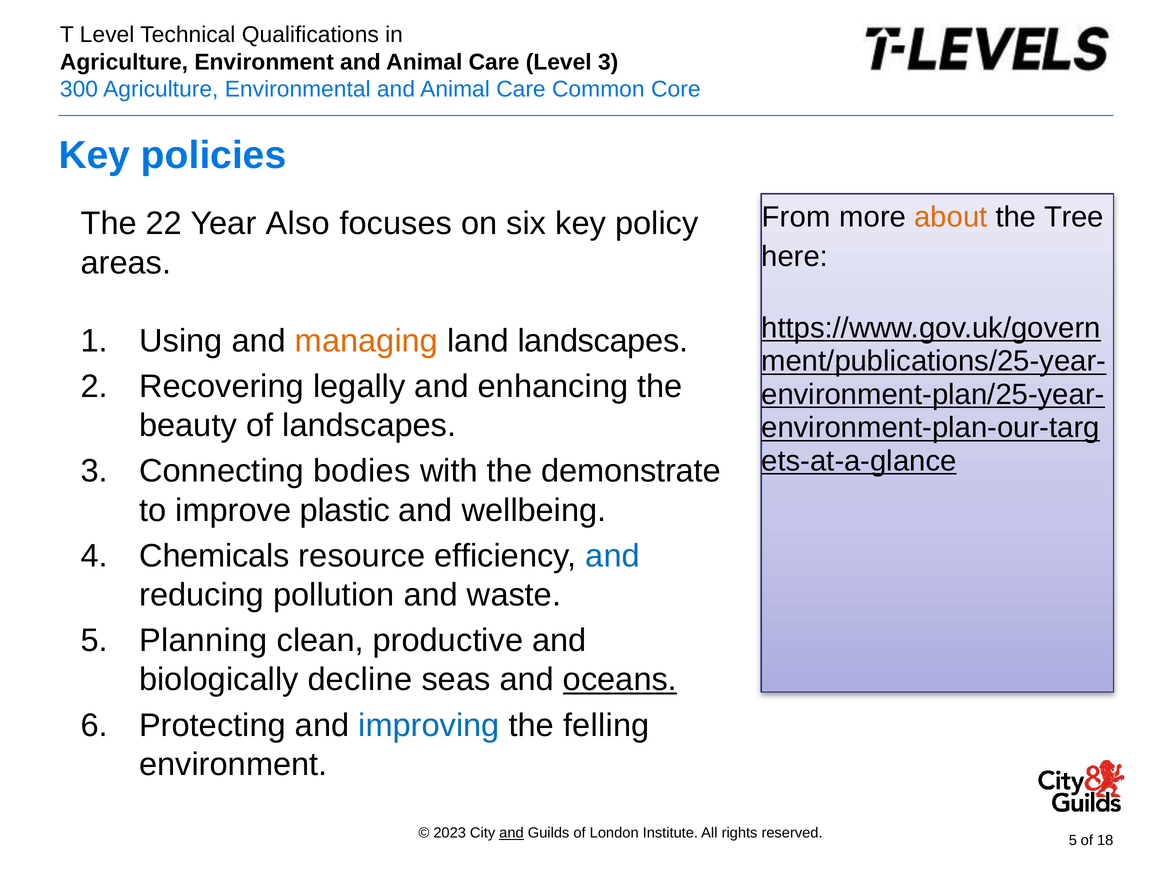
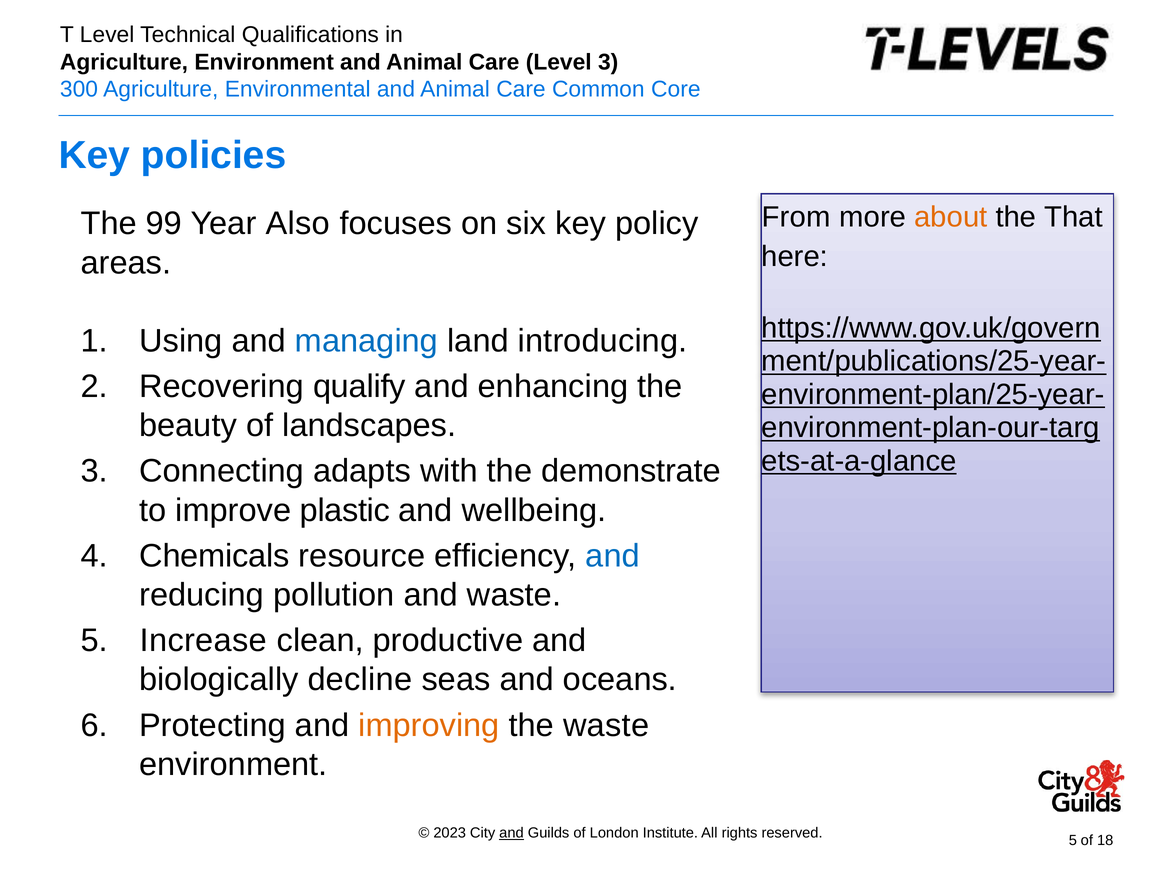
Tree: Tree -> That
22: 22 -> 99
managing colour: orange -> blue
land landscapes: landscapes -> introducing
legally: legally -> qualify
bodies: bodies -> adapts
Planning: Planning -> Increase
oceans underline: present -> none
improving colour: blue -> orange
the felling: felling -> waste
